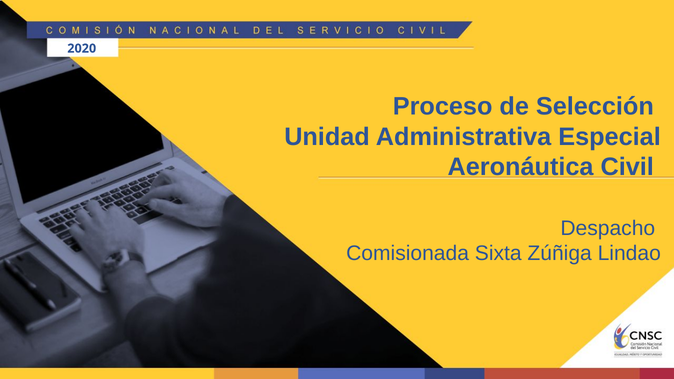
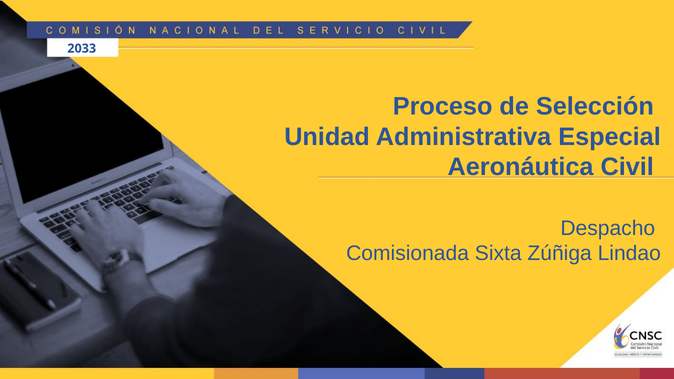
2020: 2020 -> 2033
